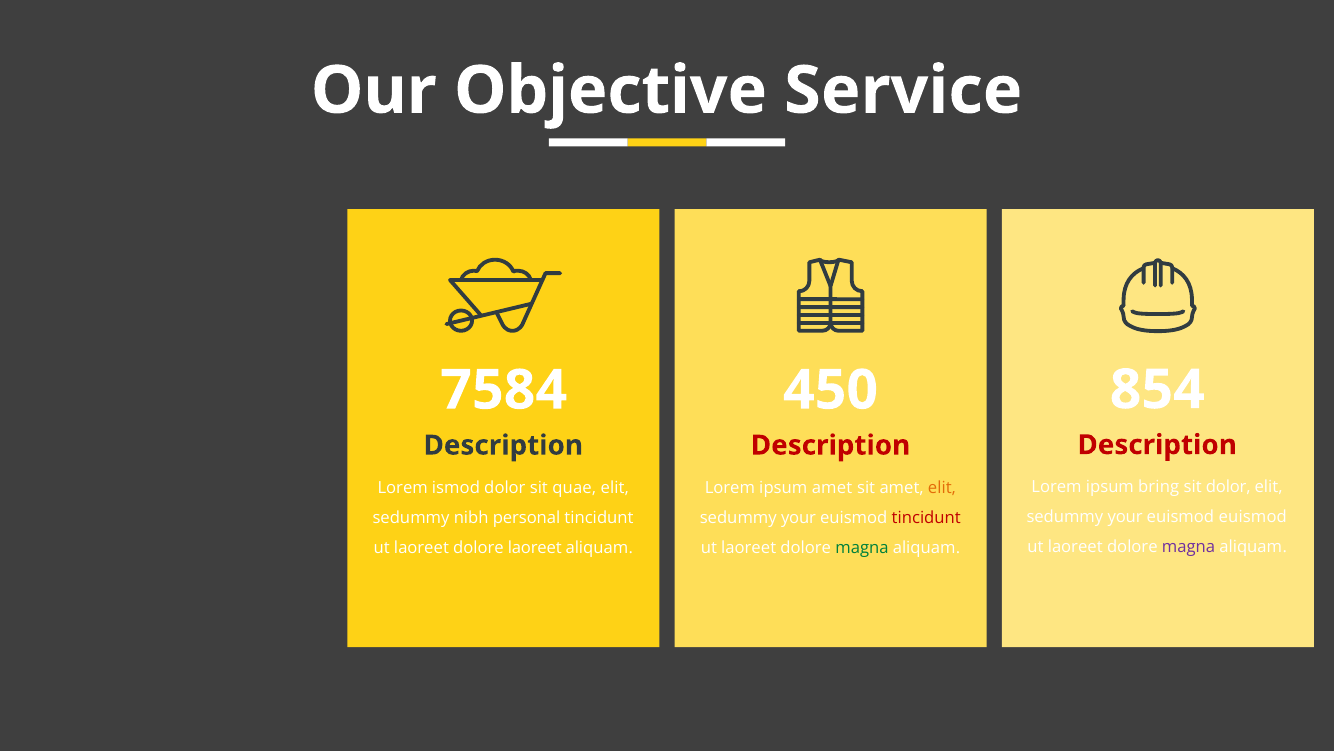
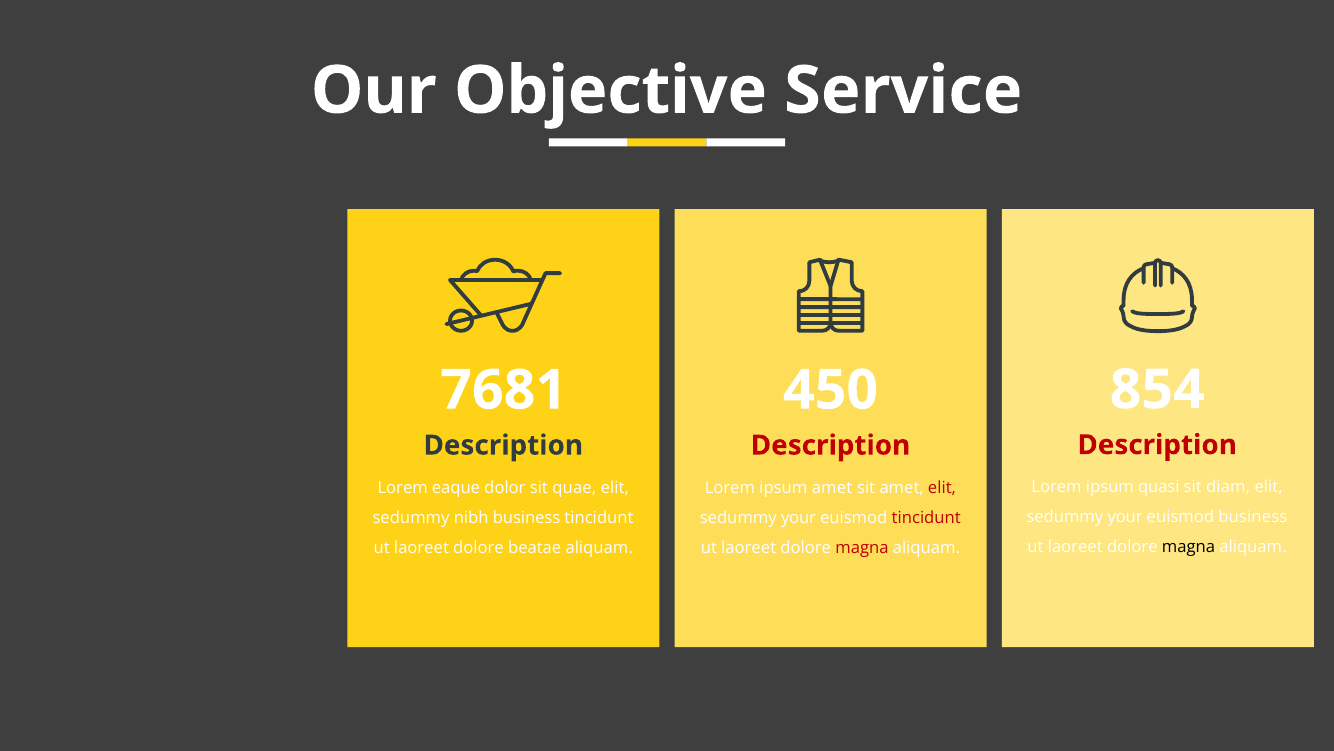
7584: 7584 -> 7681
bring: bring -> quasi
sit dolor: dolor -> diam
ismod: ismod -> eaque
elit at (942, 487) colour: orange -> red
euismod euismod: euismod -> business
nibh personal: personal -> business
magna at (1189, 547) colour: purple -> black
dolore laoreet: laoreet -> beatae
magna at (862, 547) colour: green -> red
